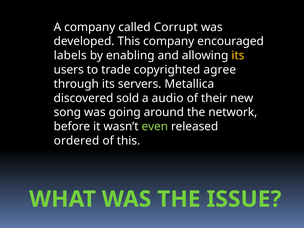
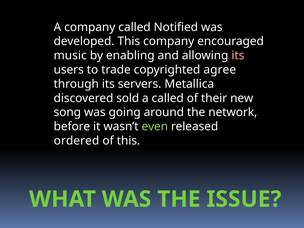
Corrupt: Corrupt -> Notified
labels: labels -> music
its at (238, 56) colour: yellow -> pink
a audio: audio -> called
